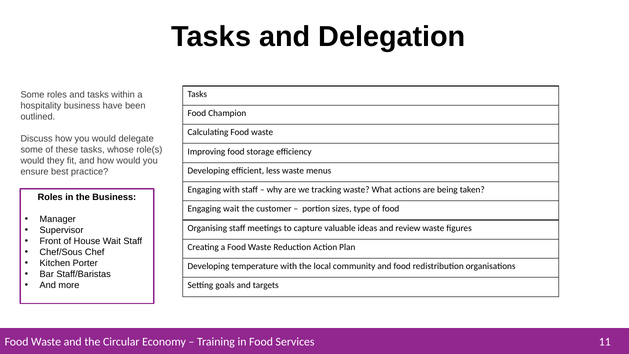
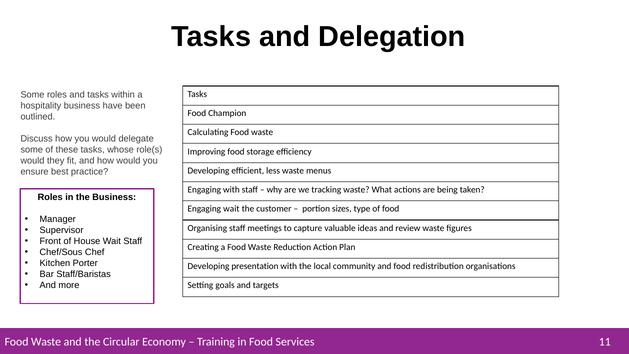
temperature: temperature -> presentation
